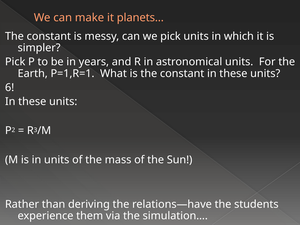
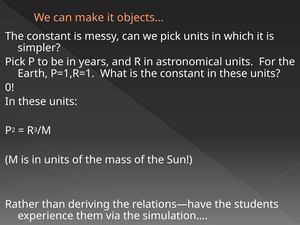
planets…: planets… -> objects…
6: 6 -> 0
